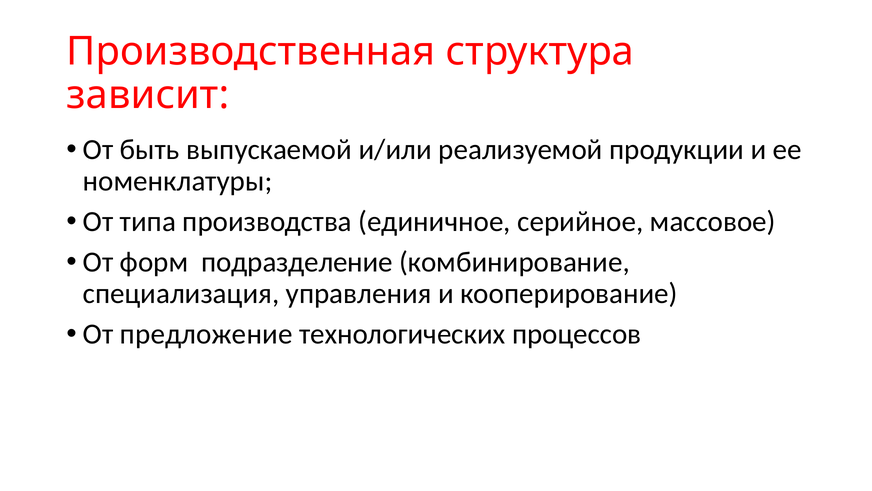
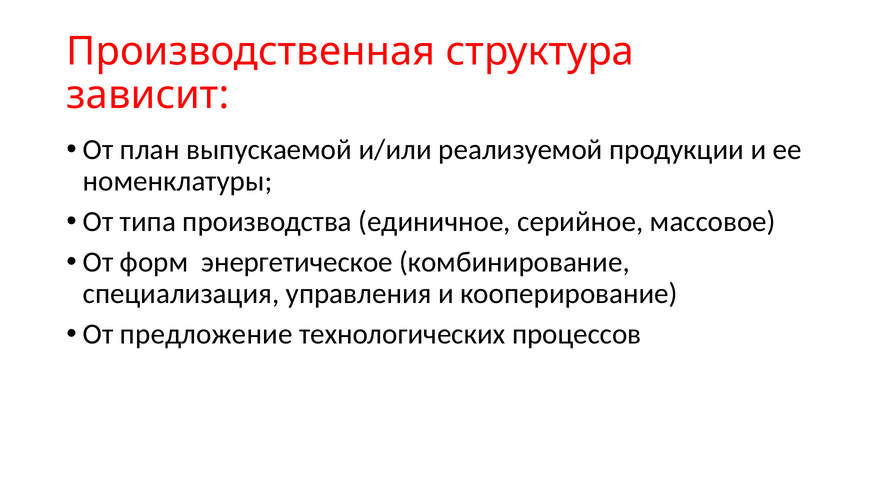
быть: быть -> план
подразделение: подразделение -> энергетическое
